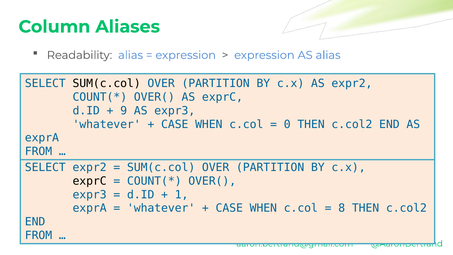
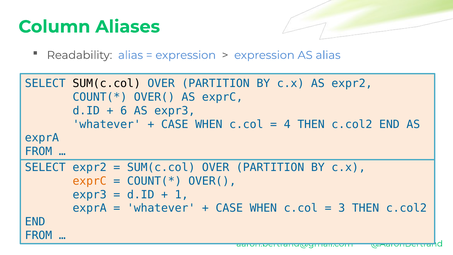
9: 9 -> 6
0: 0 -> 4
exprC at (90, 181) colour: black -> orange
8: 8 -> 3
